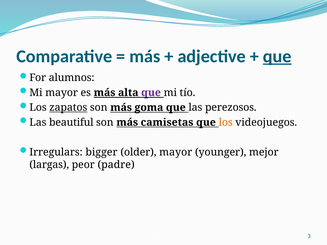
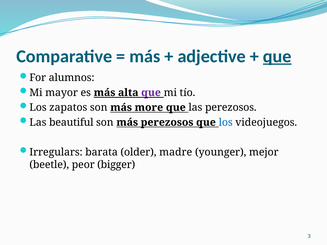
zapatos underline: present -> none
goma: goma -> more
más camisetas: camisetas -> perezosos
los at (226, 122) colour: orange -> blue
bigger: bigger -> barata
older mayor: mayor -> madre
largas: largas -> beetle
padre: padre -> bigger
